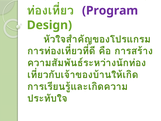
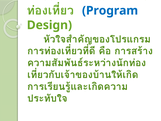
Program colour: purple -> blue
